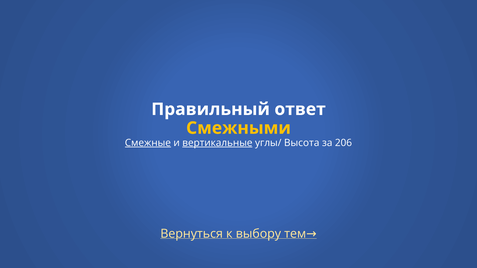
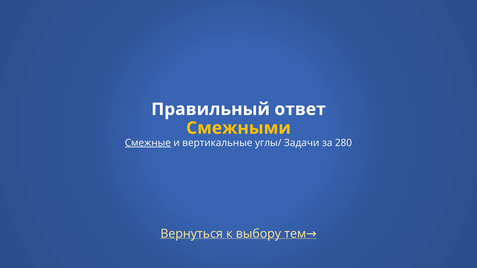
вертикальные underline: present -> none
Высота: Высота -> Задачи
206: 206 -> 280
